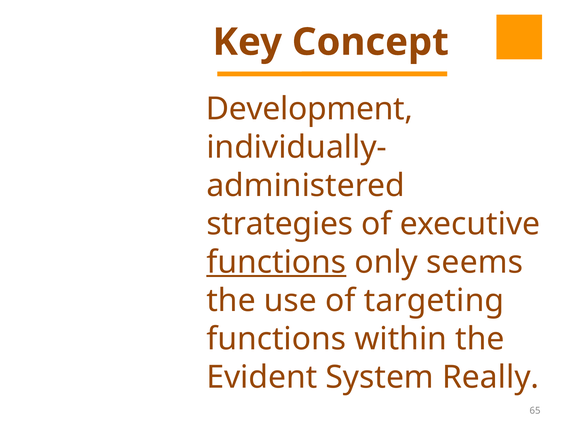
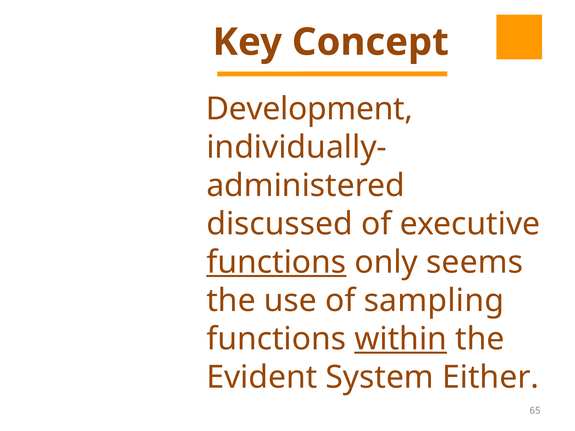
strategies: strategies -> discussed
targeting: targeting -> sampling
within underline: none -> present
Really: Really -> Either
